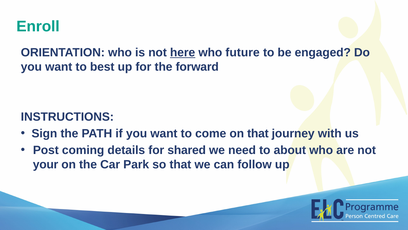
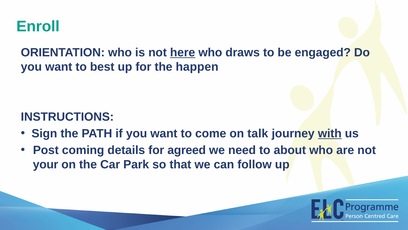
future: future -> draws
forward: forward -> happen
on that: that -> talk
with underline: none -> present
shared: shared -> agreed
